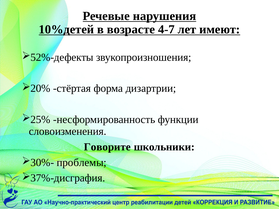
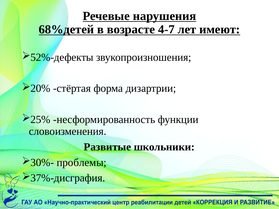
10%детей: 10%детей -> 68%детей
Говорите: Говорите -> Развитые
